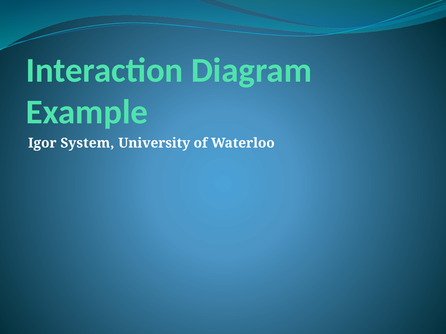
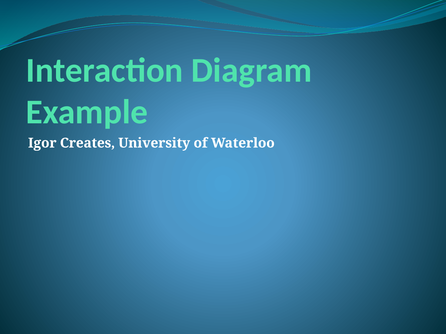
System: System -> Creates
